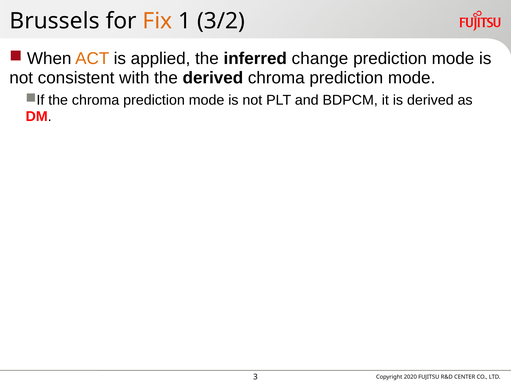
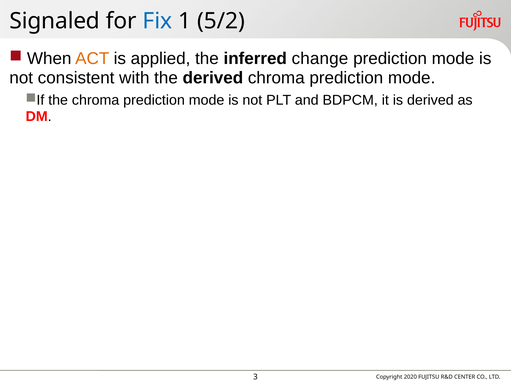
Brussels: Brussels -> Signaled
Fix colour: orange -> blue
3/2: 3/2 -> 5/2
